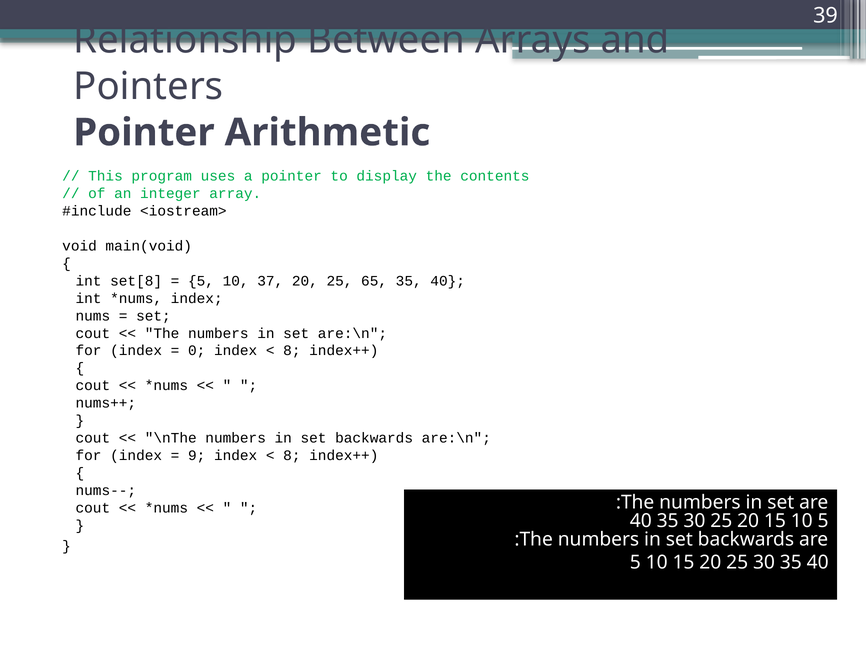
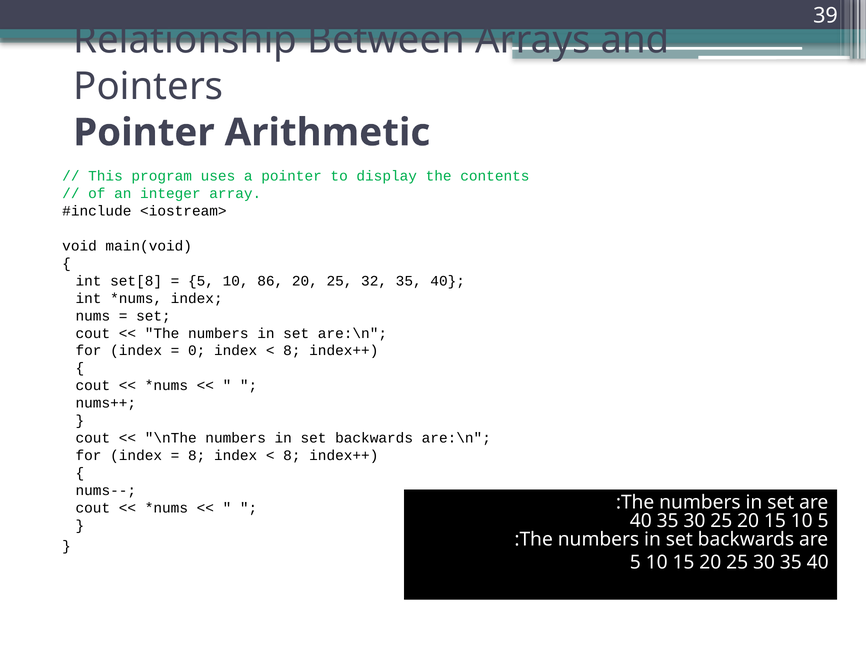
37: 37 -> 86
65: 65 -> 32
9 at (197, 455): 9 -> 8
